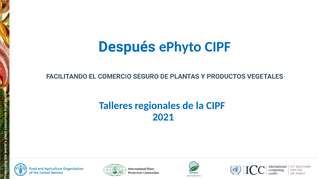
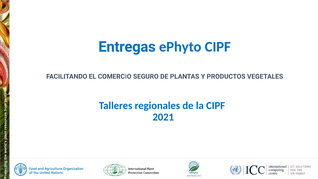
Después: Después -> Entregas
